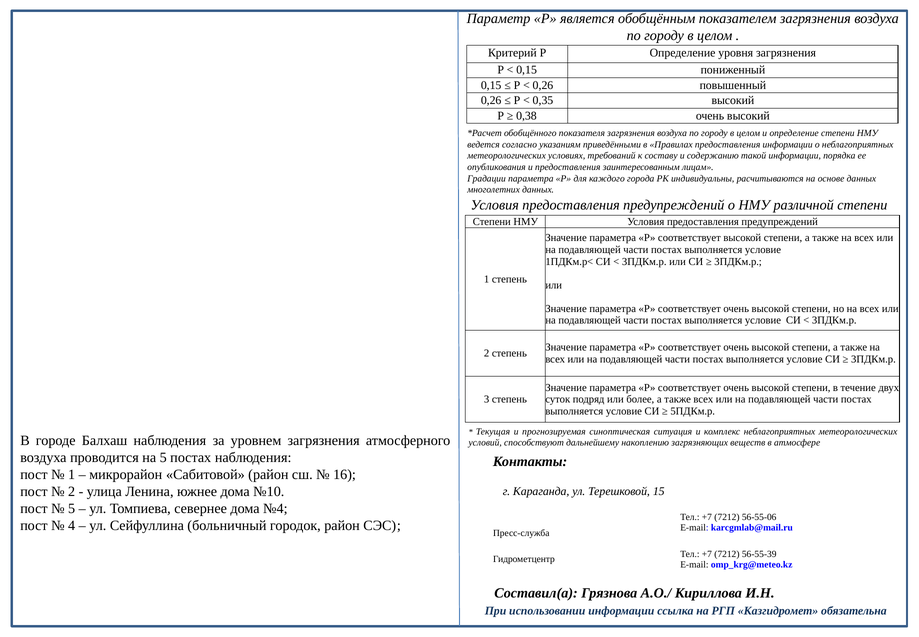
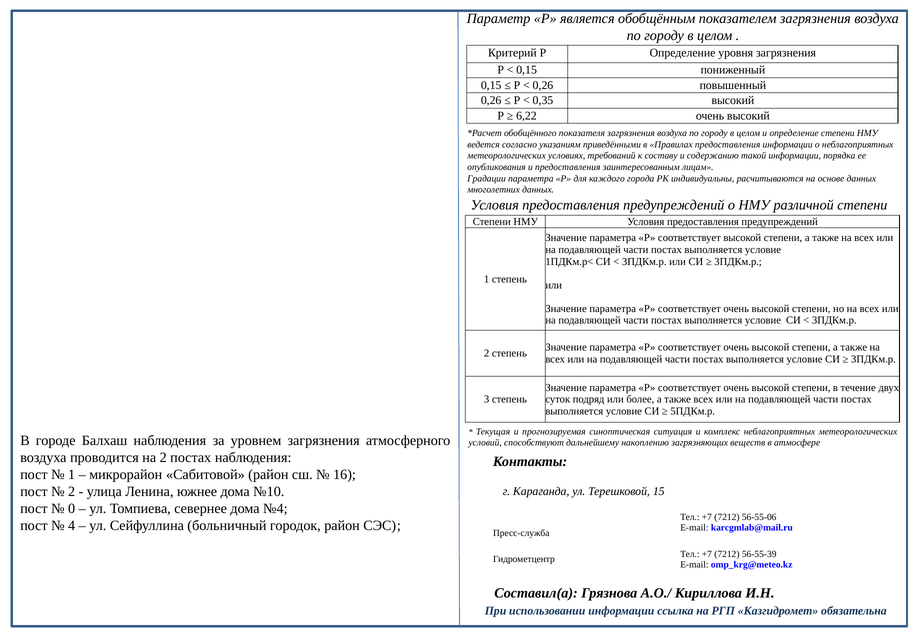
0,38: 0,38 -> 6,22
на 5: 5 -> 2
5 at (72, 508): 5 -> 0
